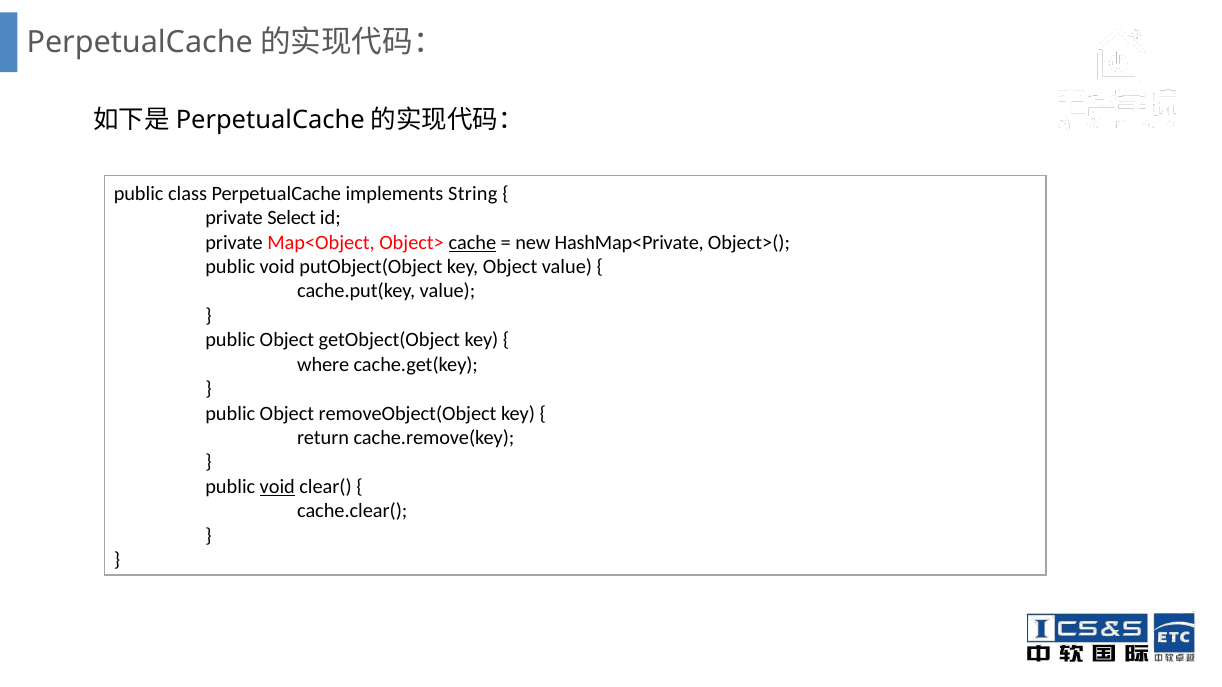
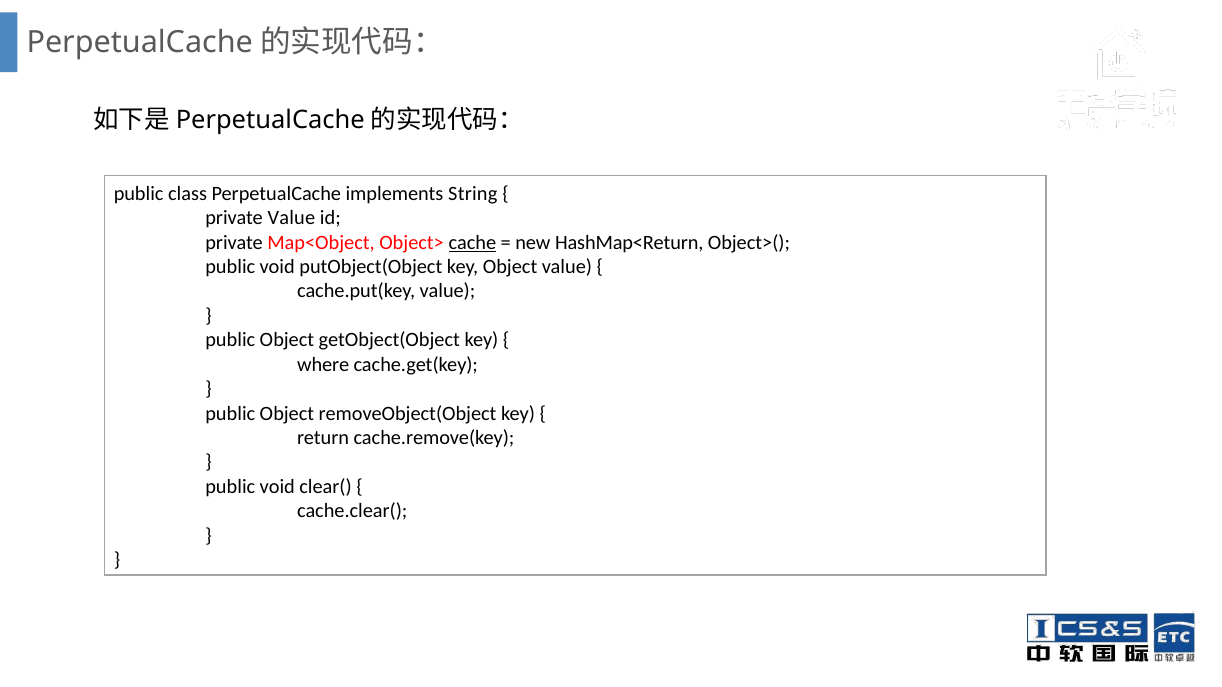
private Select: Select -> Value
HashMap<Private: HashMap<Private -> HashMap<Return
void at (277, 487) underline: present -> none
